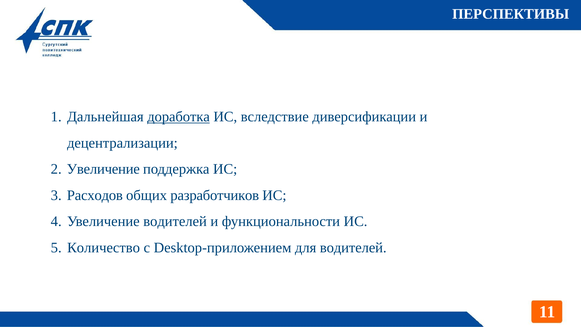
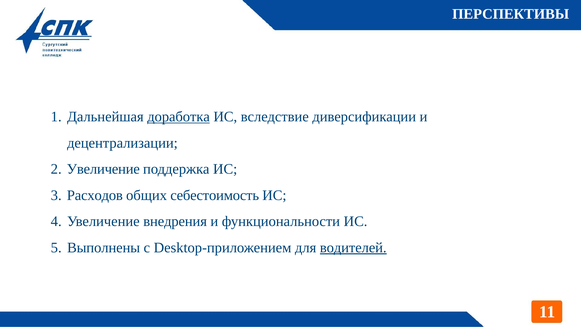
разработчиков: разработчиков -> себестоимость
Увеличение водителей: водителей -> внедрения
Количество: Количество -> Выполнены
водителей at (353, 247) underline: none -> present
